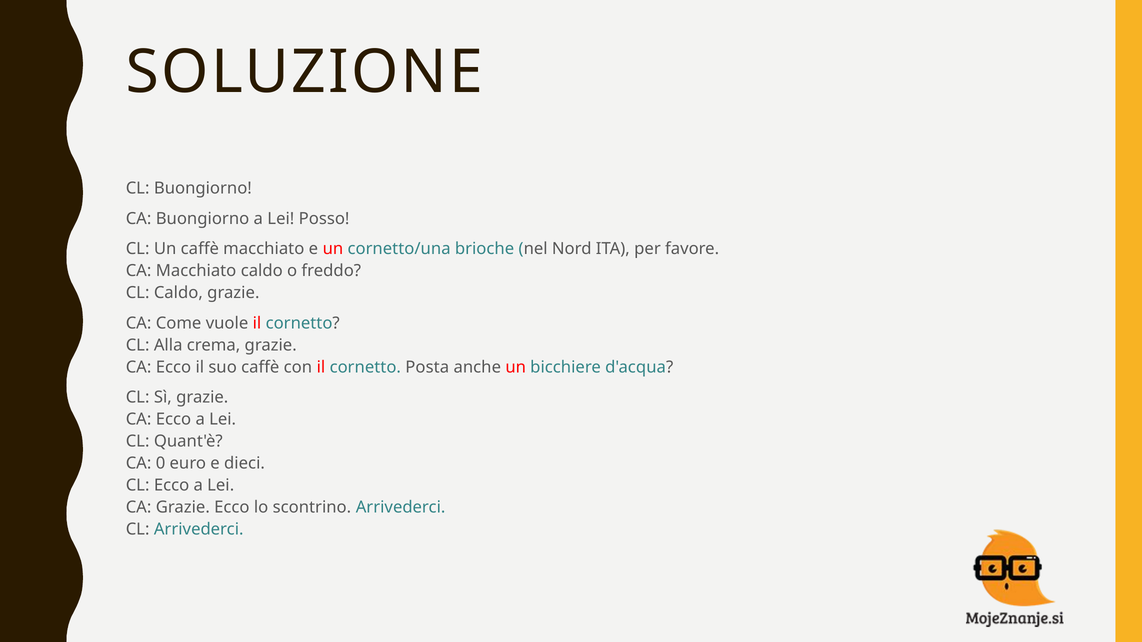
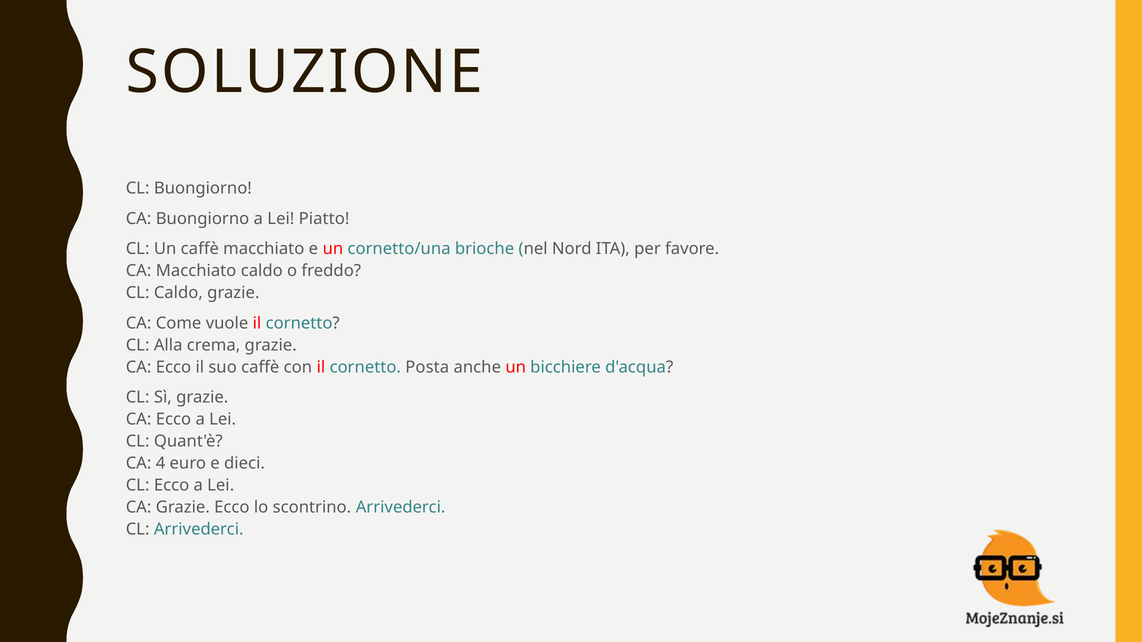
Posso: Posso -> Piatto
0: 0 -> 4
